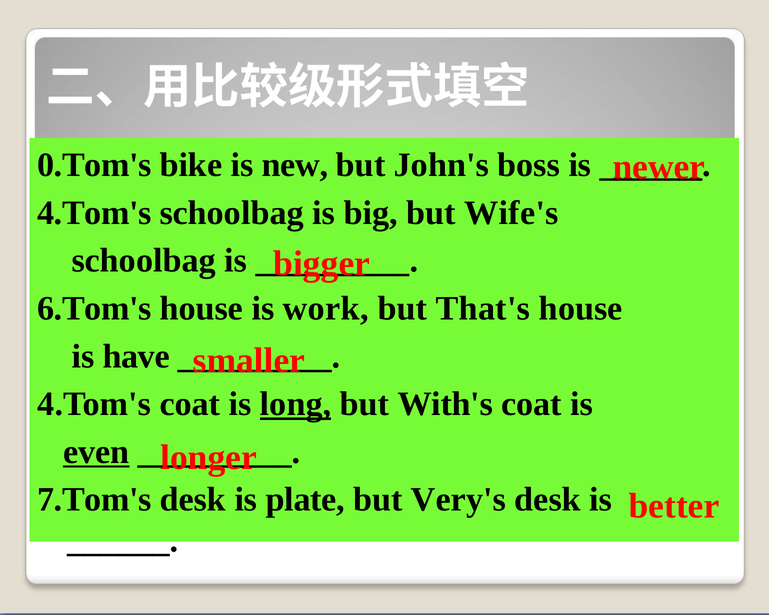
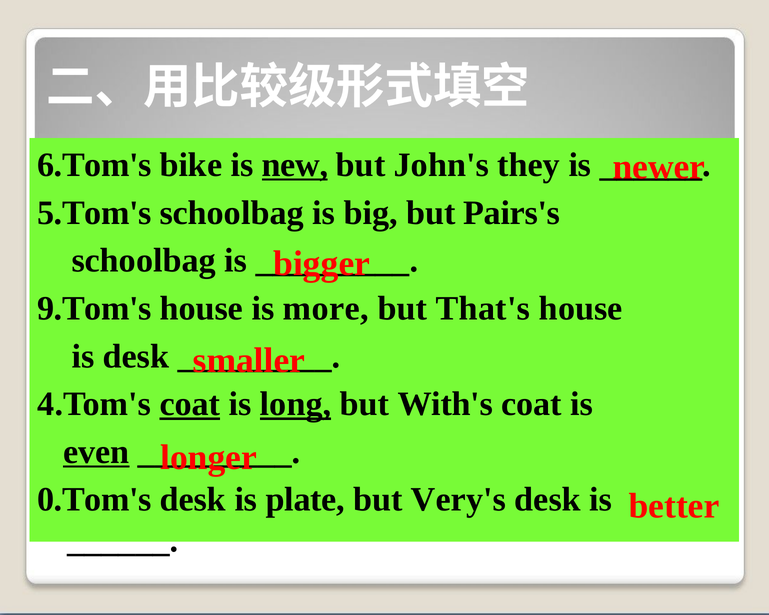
0.Tom's: 0.Tom's -> 6.Tom's
new underline: none -> present
boss: boss -> they
4.Tom's at (94, 213): 4.Tom's -> 5.Tom's
Wife's: Wife's -> Pairs's
6.Tom's: 6.Tom's -> 9.Tom's
work: work -> more
is have: have -> desk
coat at (190, 404) underline: none -> present
7.Tom's: 7.Tom's -> 0.Tom's
